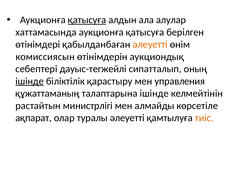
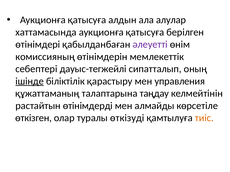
қатысуға at (87, 20) underline: present -> none
әлеуетті at (150, 45) colour: orange -> purple
комиссиясын: комиссиясын -> комиссияның
аукциондық: аукциондық -> мемлекеттік
талаптарына ішінде: ішінде -> таңдау
министрлігі: министрлігі -> өтiнiмдерді
ақпарат: ақпарат -> өткізген
туралы әлеуетті: әлеуетті -> өткізуді
